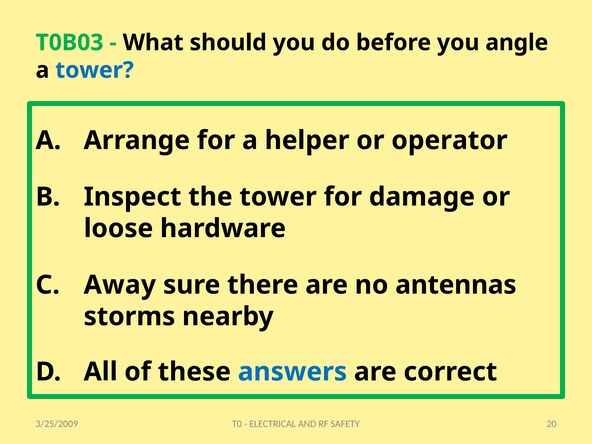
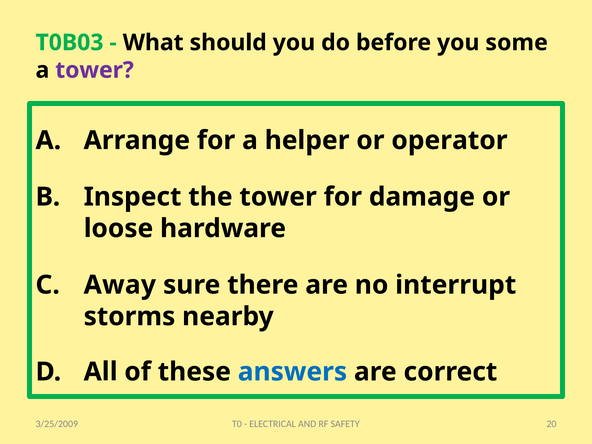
angle: angle -> some
tower at (95, 70) colour: blue -> purple
antennas: antennas -> interrupt
